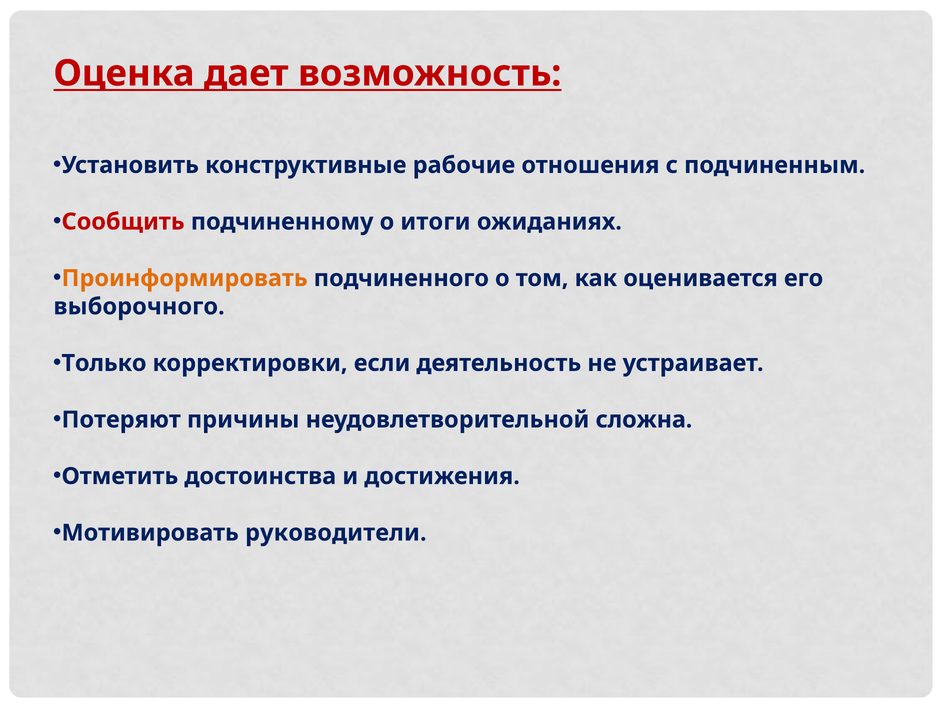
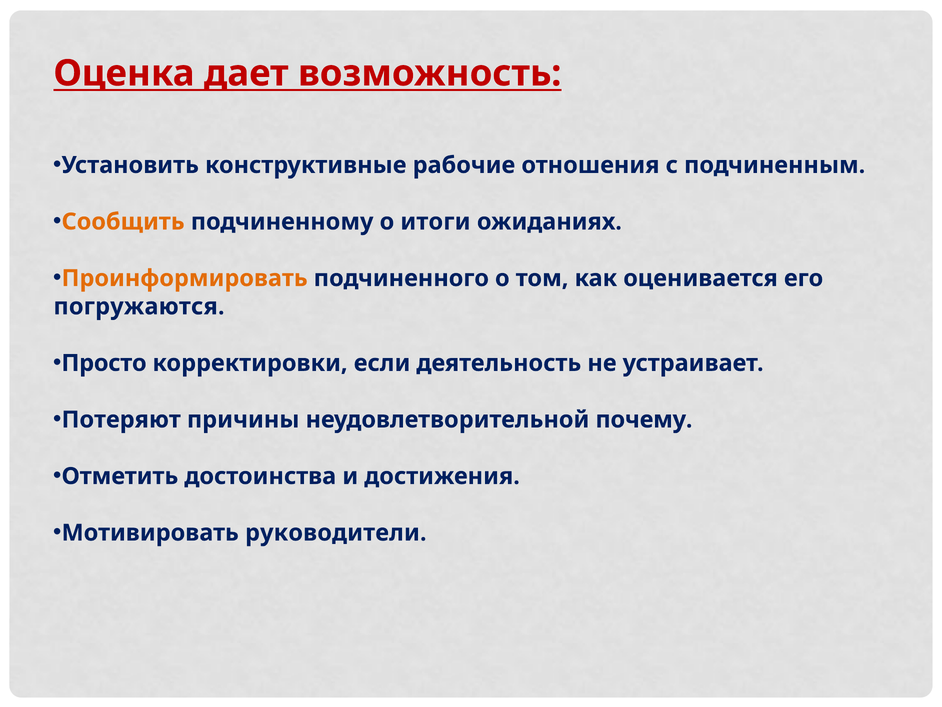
Сообщить colour: red -> orange
выборочного: выборочного -> погружаются
Только: Только -> Просто
сложна: сложна -> почему
